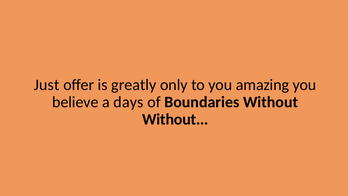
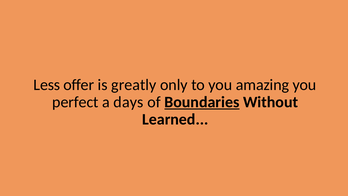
Just: Just -> Less
believe: believe -> perfect
Boundaries underline: none -> present
Without at (175, 119): Without -> Learned
